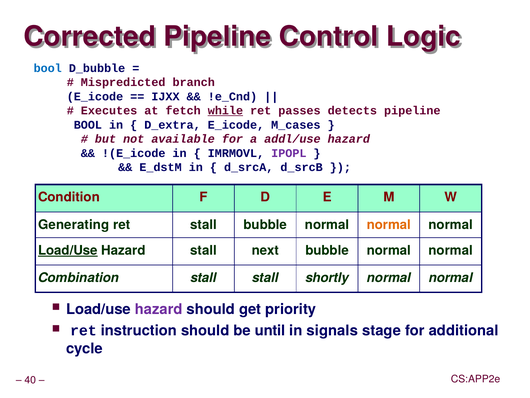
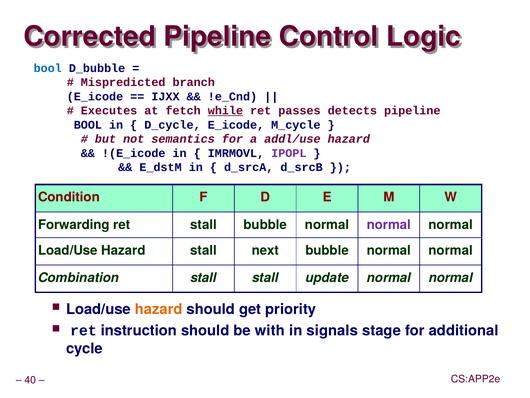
D_extra: D_extra -> D_cycle
M_cases: M_cases -> M_cycle
available: available -> semantics
Generating: Generating -> Forwarding
normal at (389, 224) colour: orange -> purple
Load/Use at (68, 250) underline: present -> none
shortly: shortly -> update
hazard at (159, 309) colour: purple -> orange
until: until -> with
